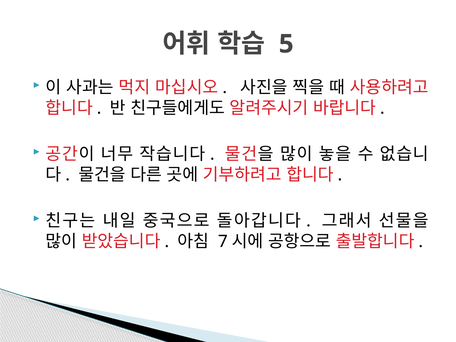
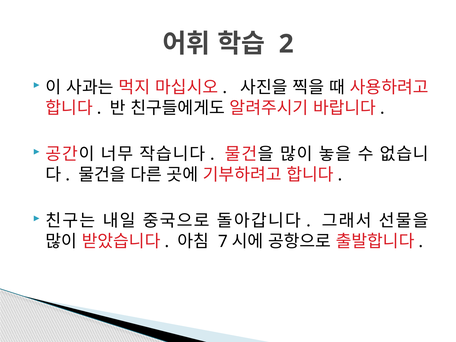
5: 5 -> 2
